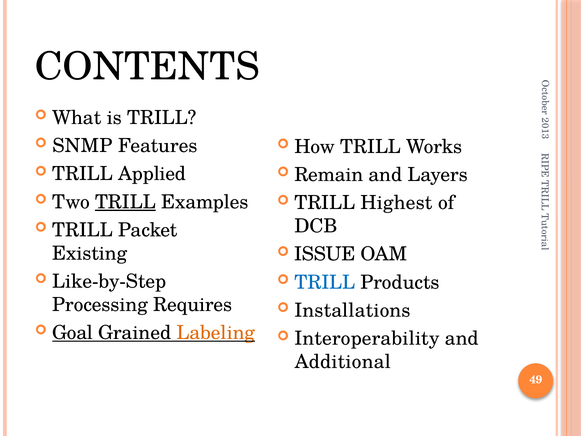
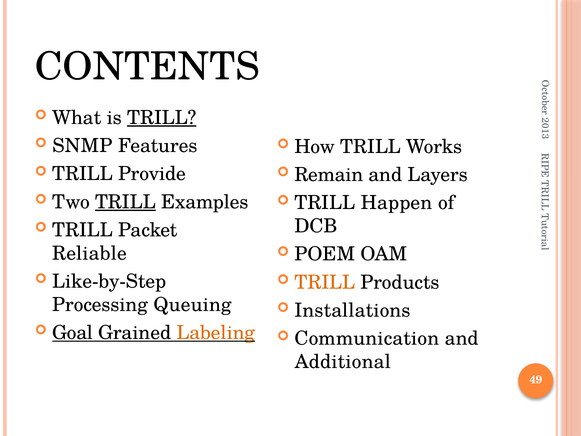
TRILL at (162, 118) underline: none -> present
Applied: Applied -> Provide
Highest: Highest -> Happen
Existing: Existing -> Reliable
ISSUE: ISSUE -> POEM
TRILL at (325, 282) colour: blue -> orange
Requires: Requires -> Queuing
Interoperability: Interoperability -> Communication
